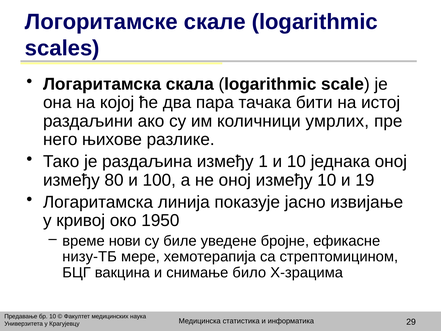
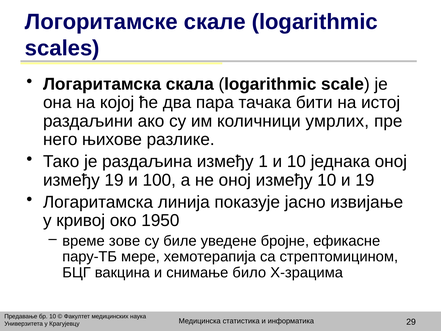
између 80: 80 -> 19
нови: нови -> зове
низу-ТБ: низу-ТБ -> пару-ТБ
